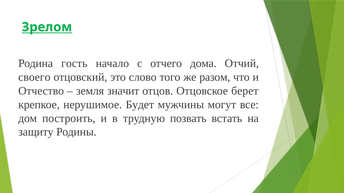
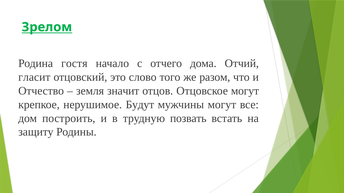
гость: гость -> гостя
своего: своего -> гласит
Отцовское берет: берет -> могут
Будет: Будет -> Будут
